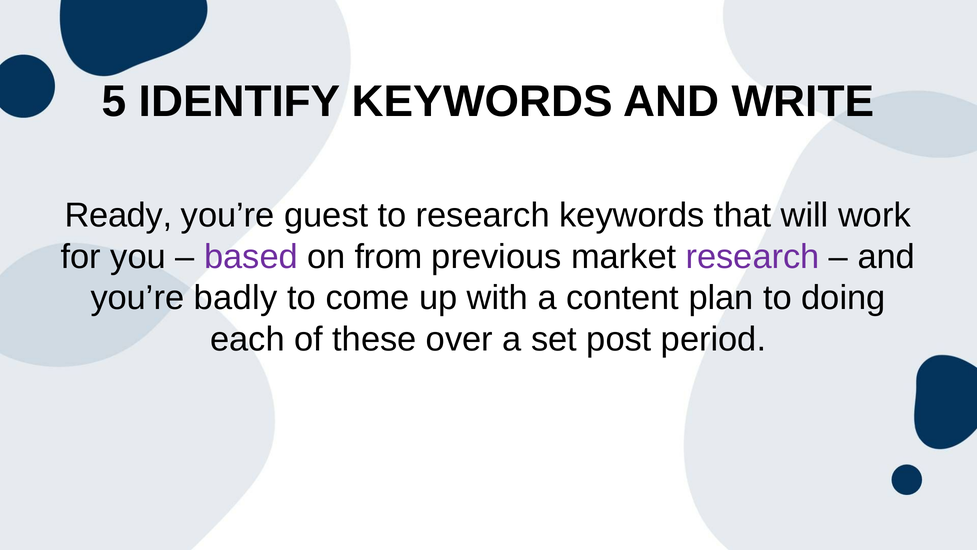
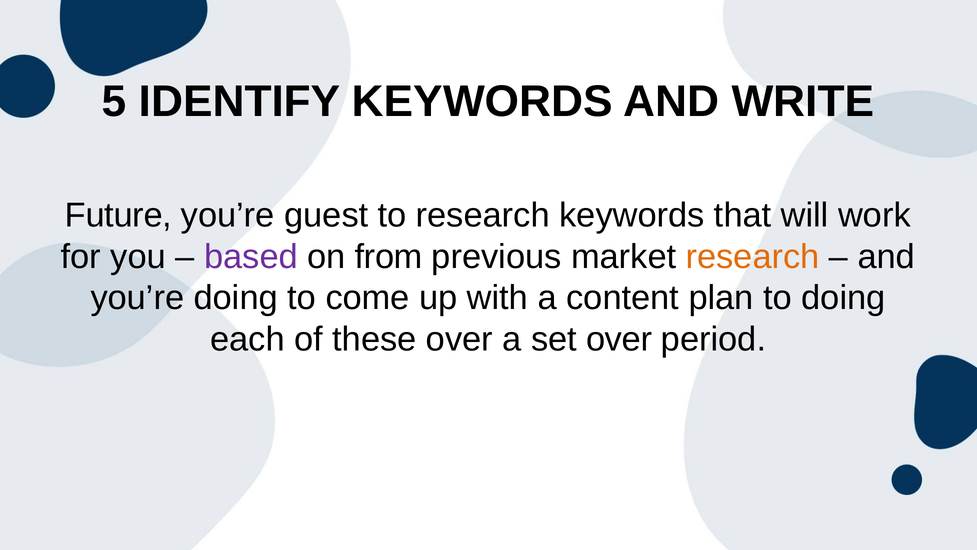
Ready: Ready -> Future
research at (753, 256) colour: purple -> orange
you’re badly: badly -> doing
set post: post -> over
